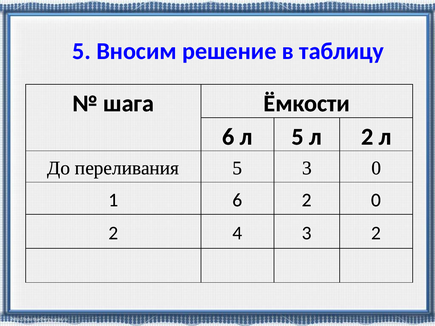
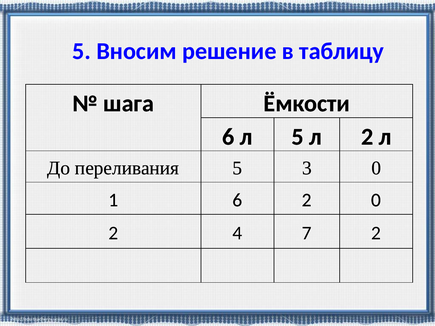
4 3: 3 -> 7
